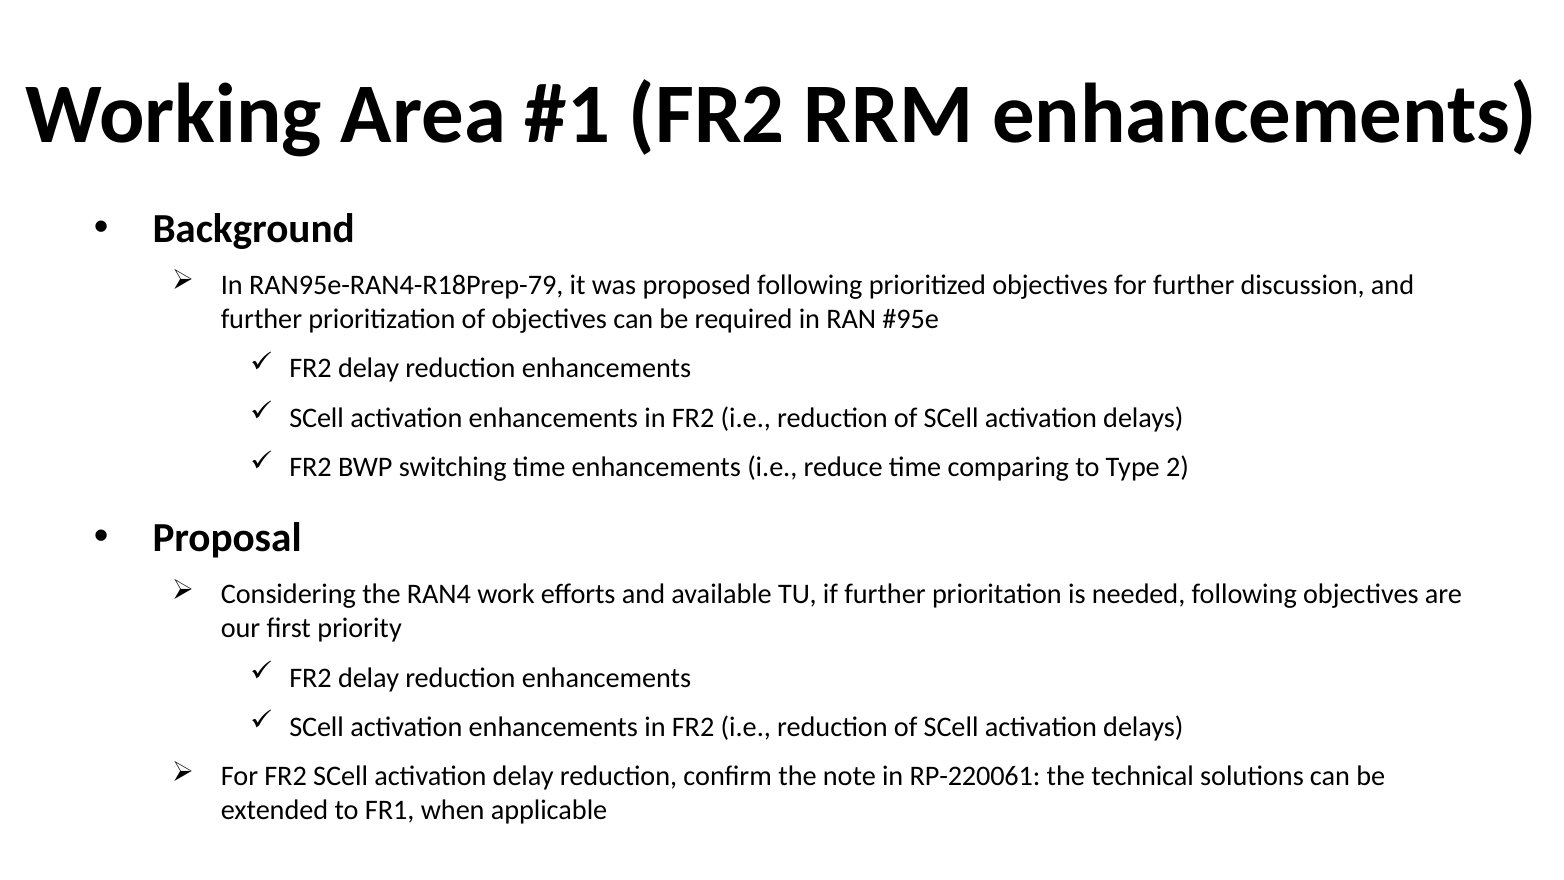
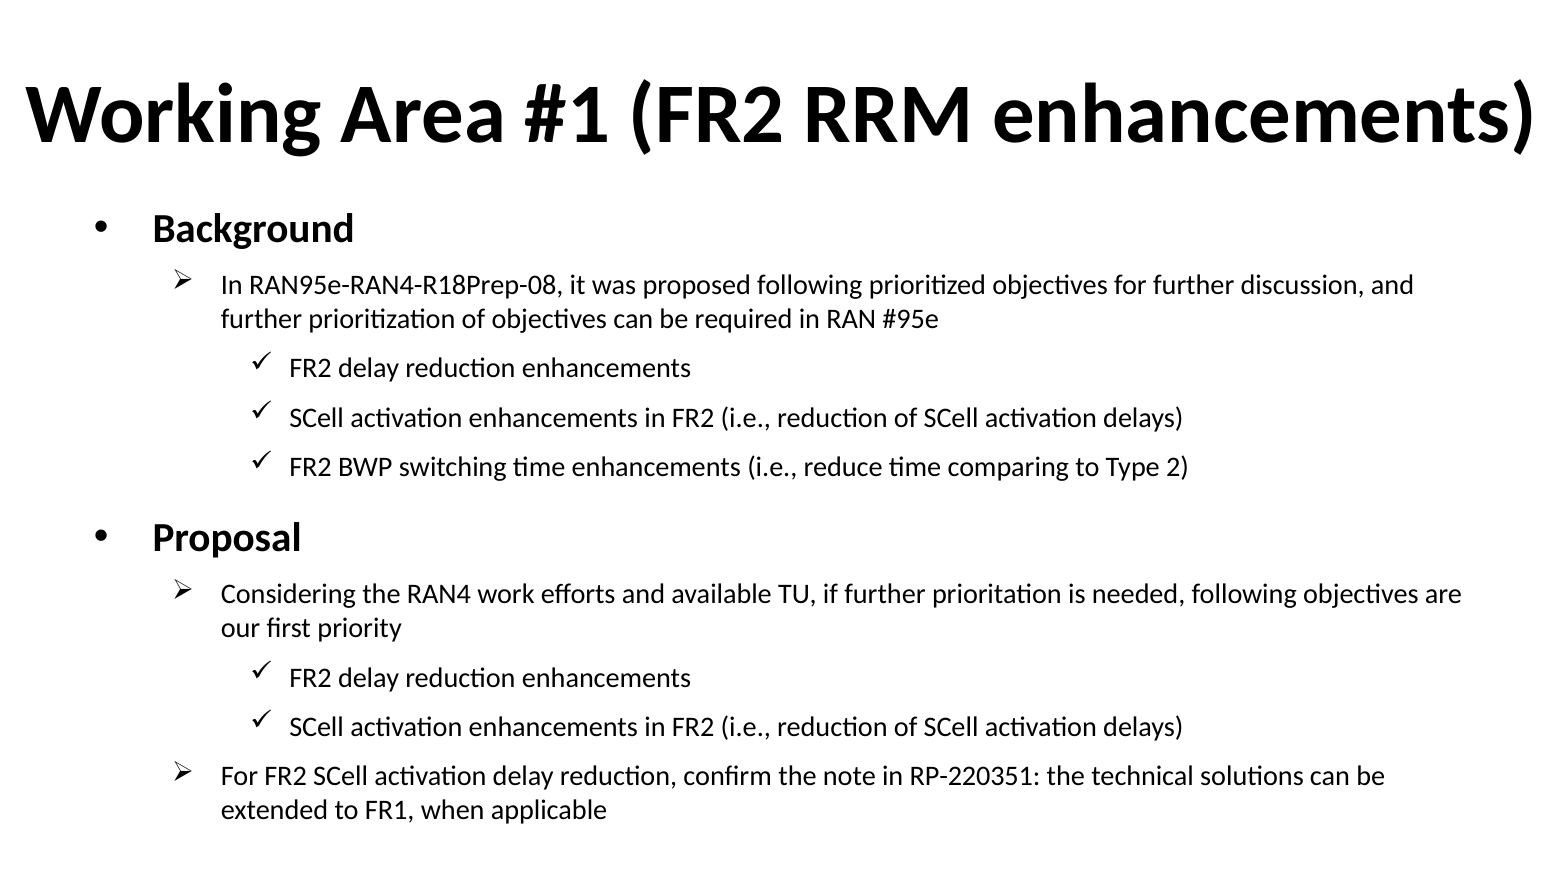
RAN95e-RAN4-R18Prep-79: RAN95e-RAN4-R18Prep-79 -> RAN95e-RAN4-R18Prep-08
RP-220061: RP-220061 -> RP-220351
